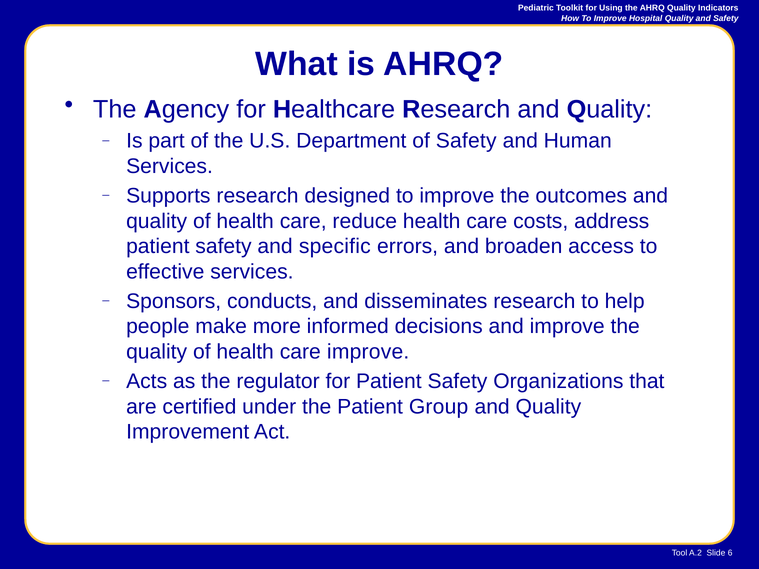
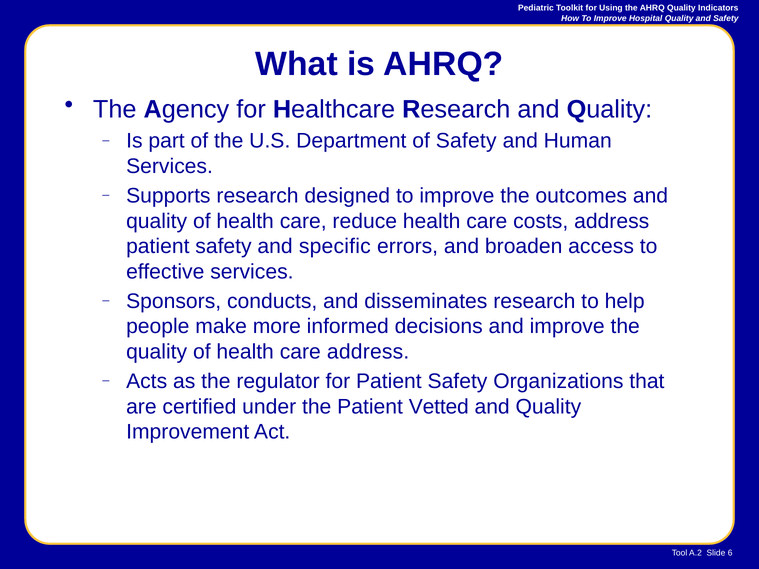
care improve: improve -> address
Group: Group -> Vetted
